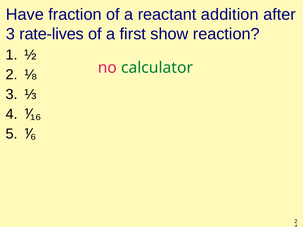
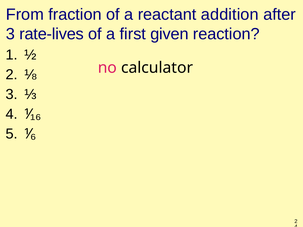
Have: Have -> From
show: show -> given
calculator colour: green -> black
